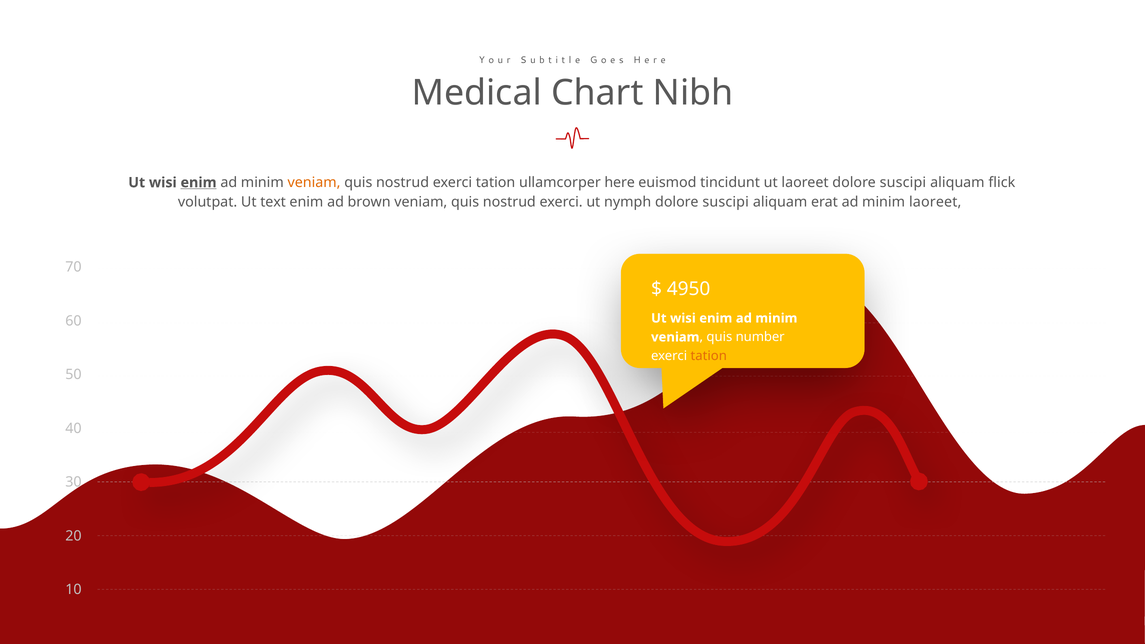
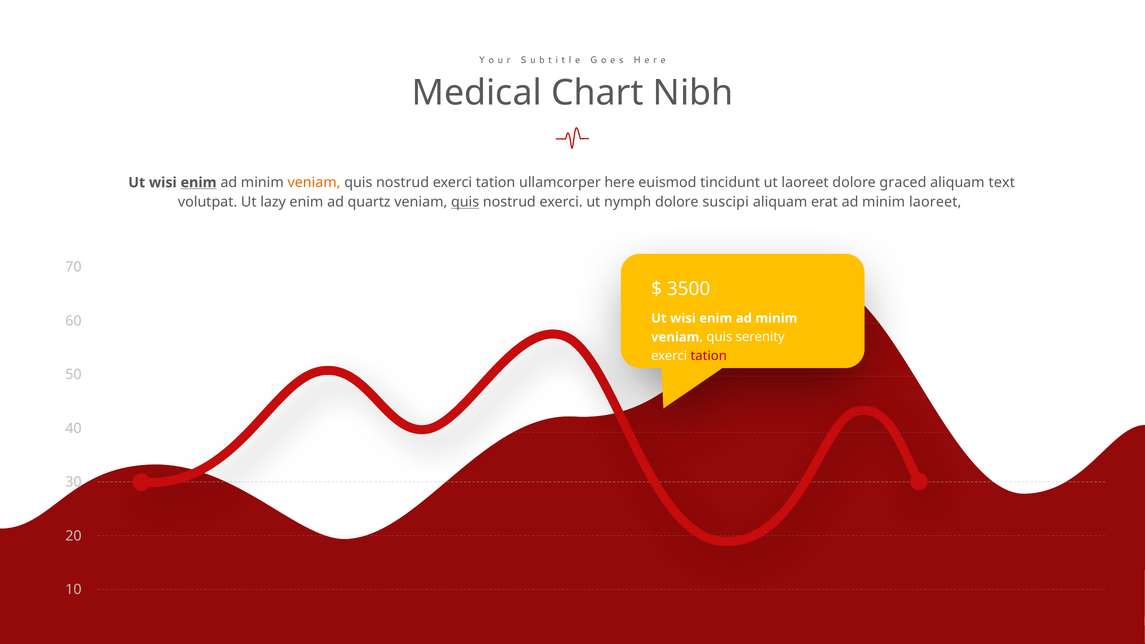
laoreet dolore suscipi: suscipi -> graced
flick: flick -> text
text: text -> lazy
brown: brown -> quartz
quis at (465, 202) underline: none -> present
4950: 4950 -> 3500
number: number -> serenity
tation at (709, 356) colour: orange -> red
